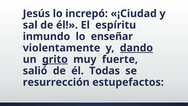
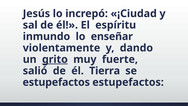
dando underline: present -> none
Todas: Todas -> Tierra
resurrección at (56, 82): resurrección -> estupefactos
